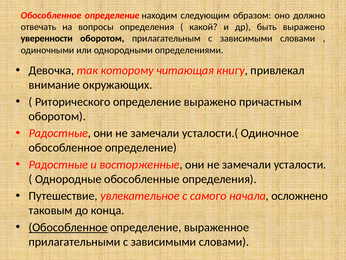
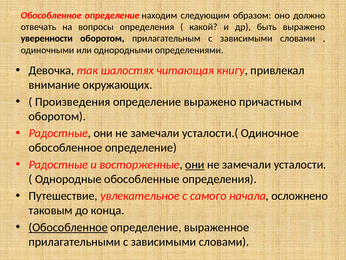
которому: которому -> шалостях
Риторического: Риторического -> Произведения
они at (195, 164) underline: none -> present
